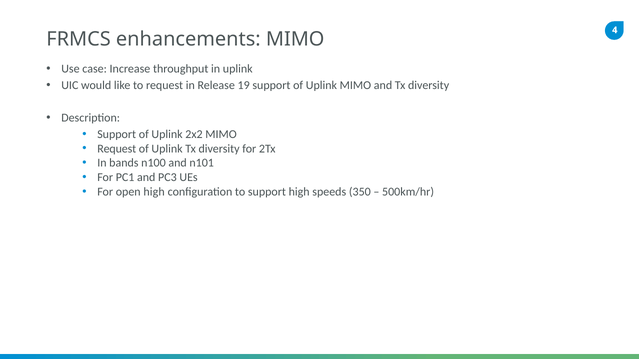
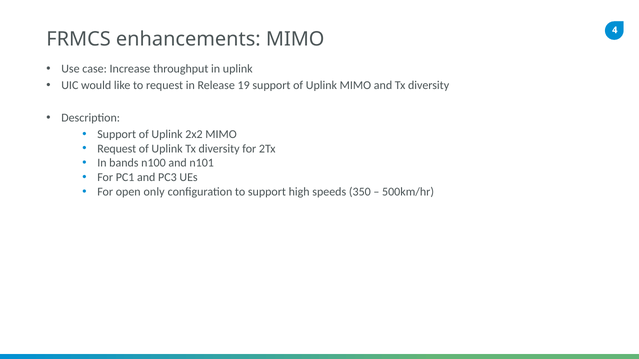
open high: high -> only
